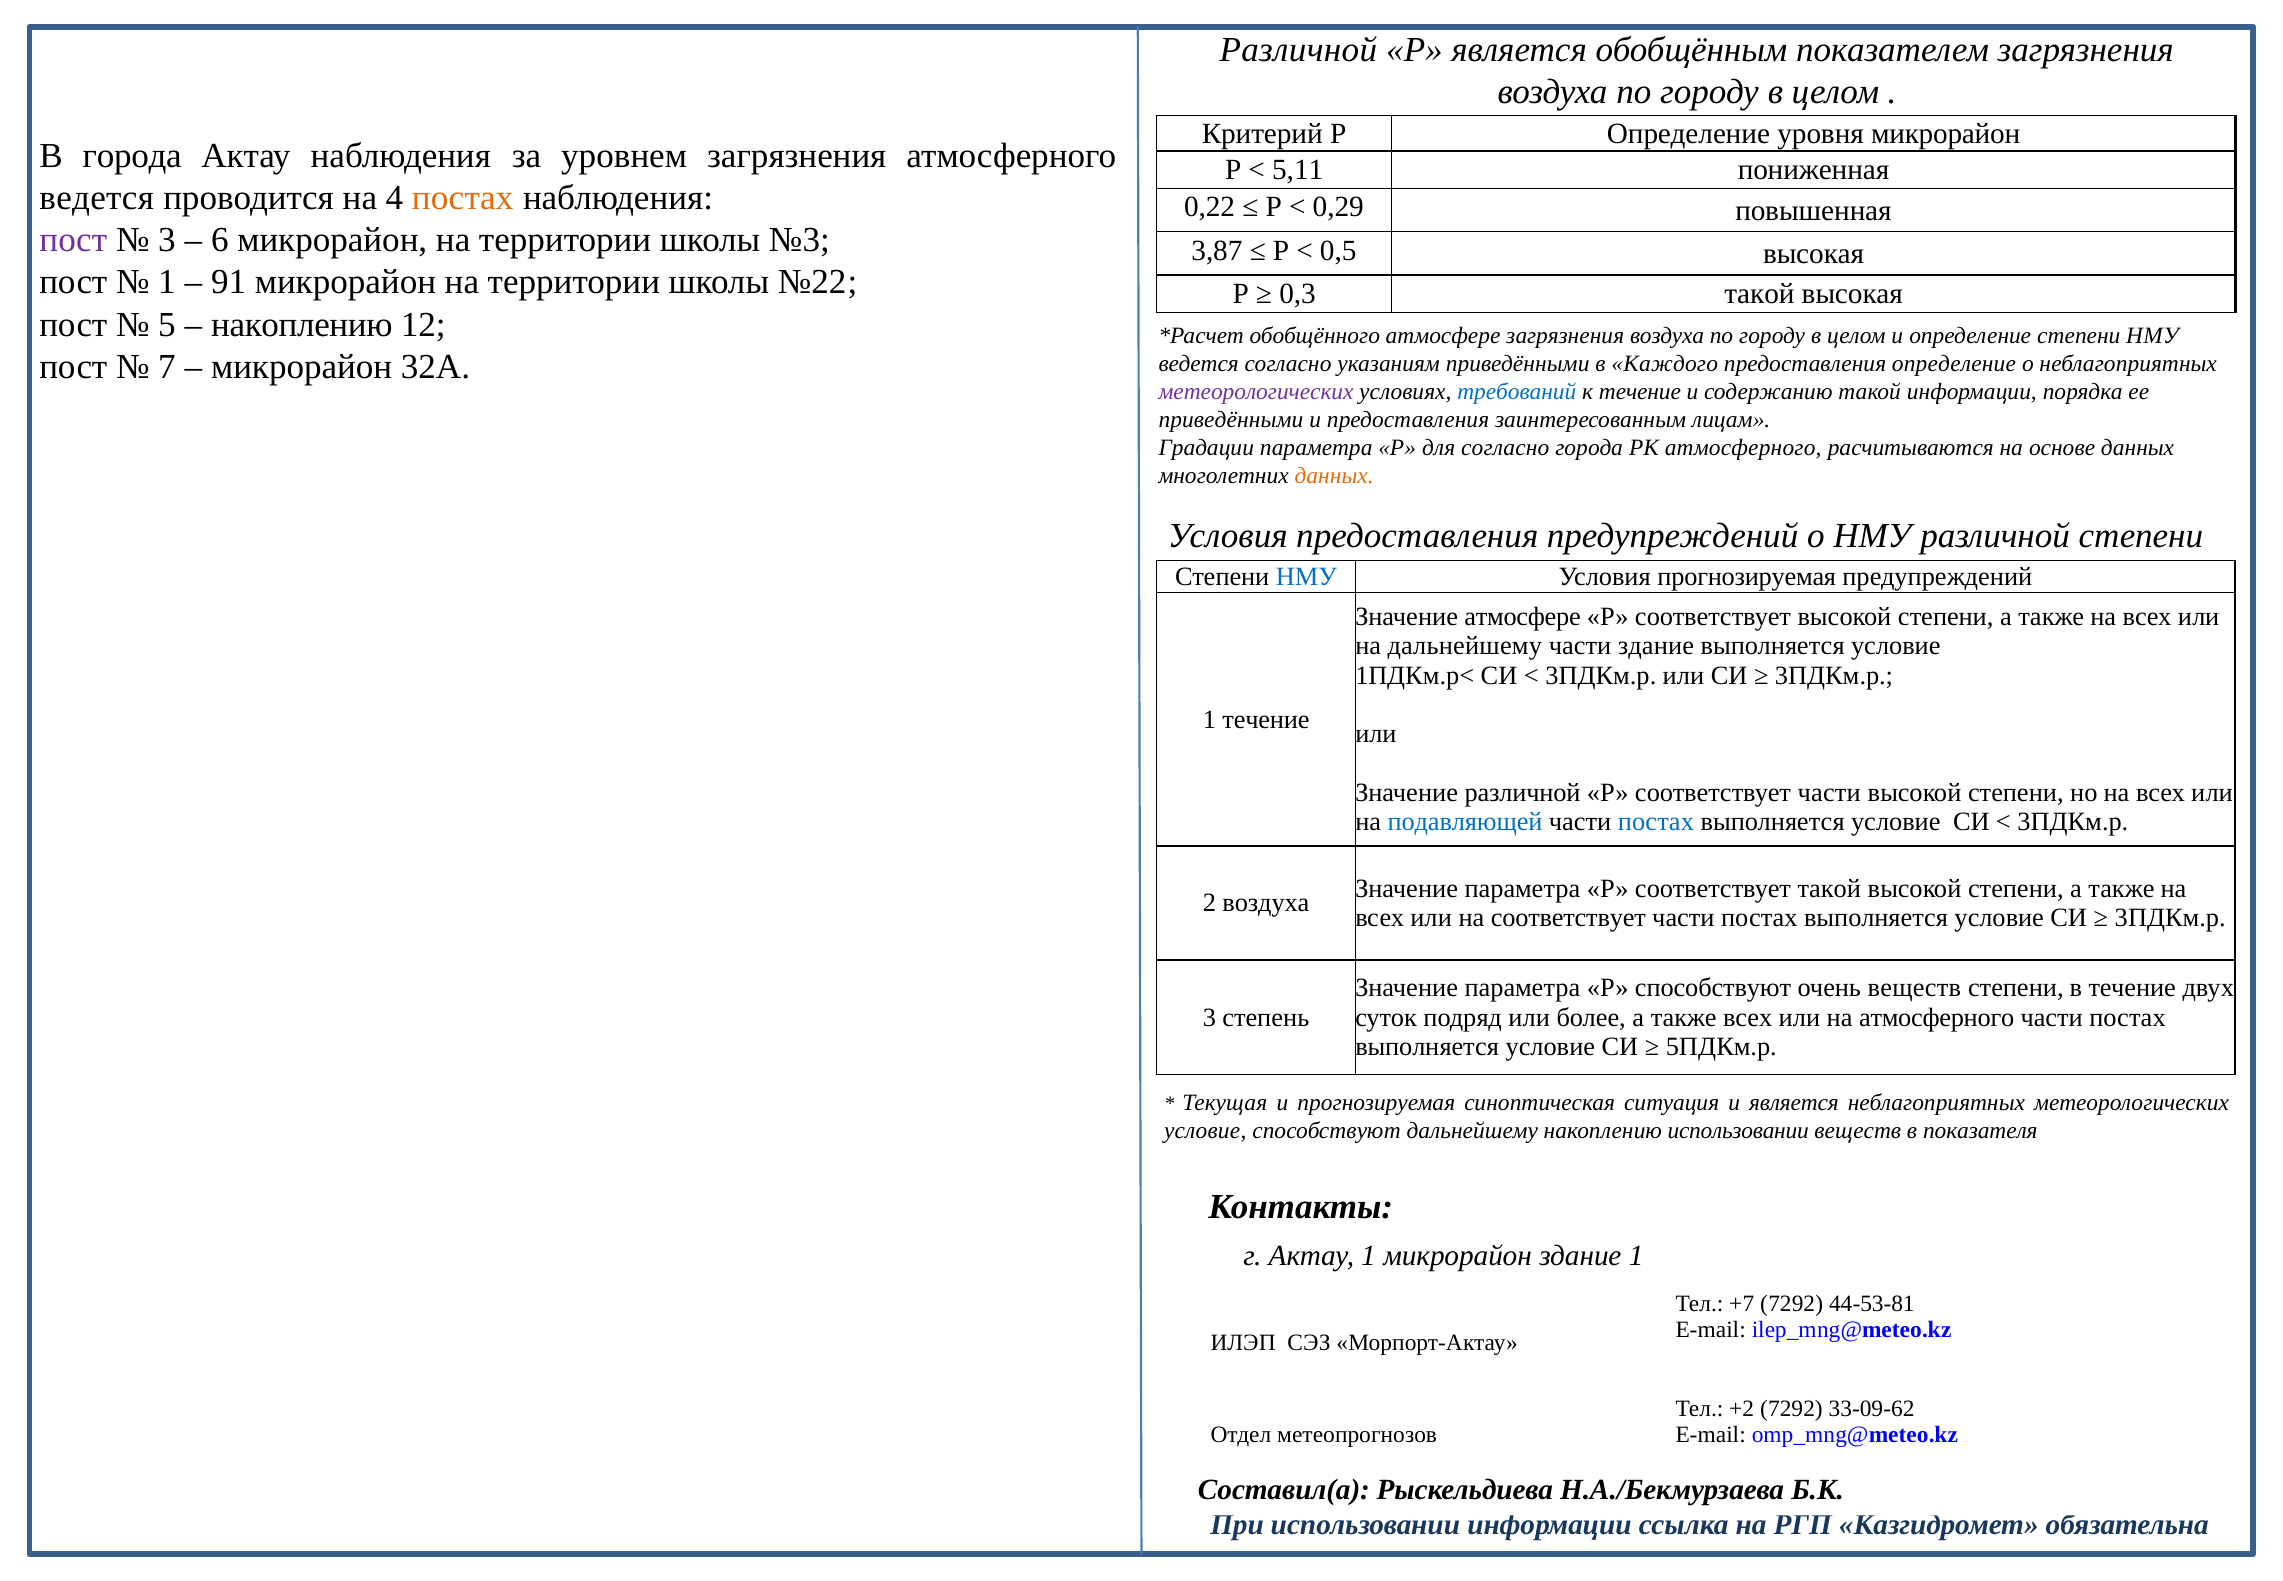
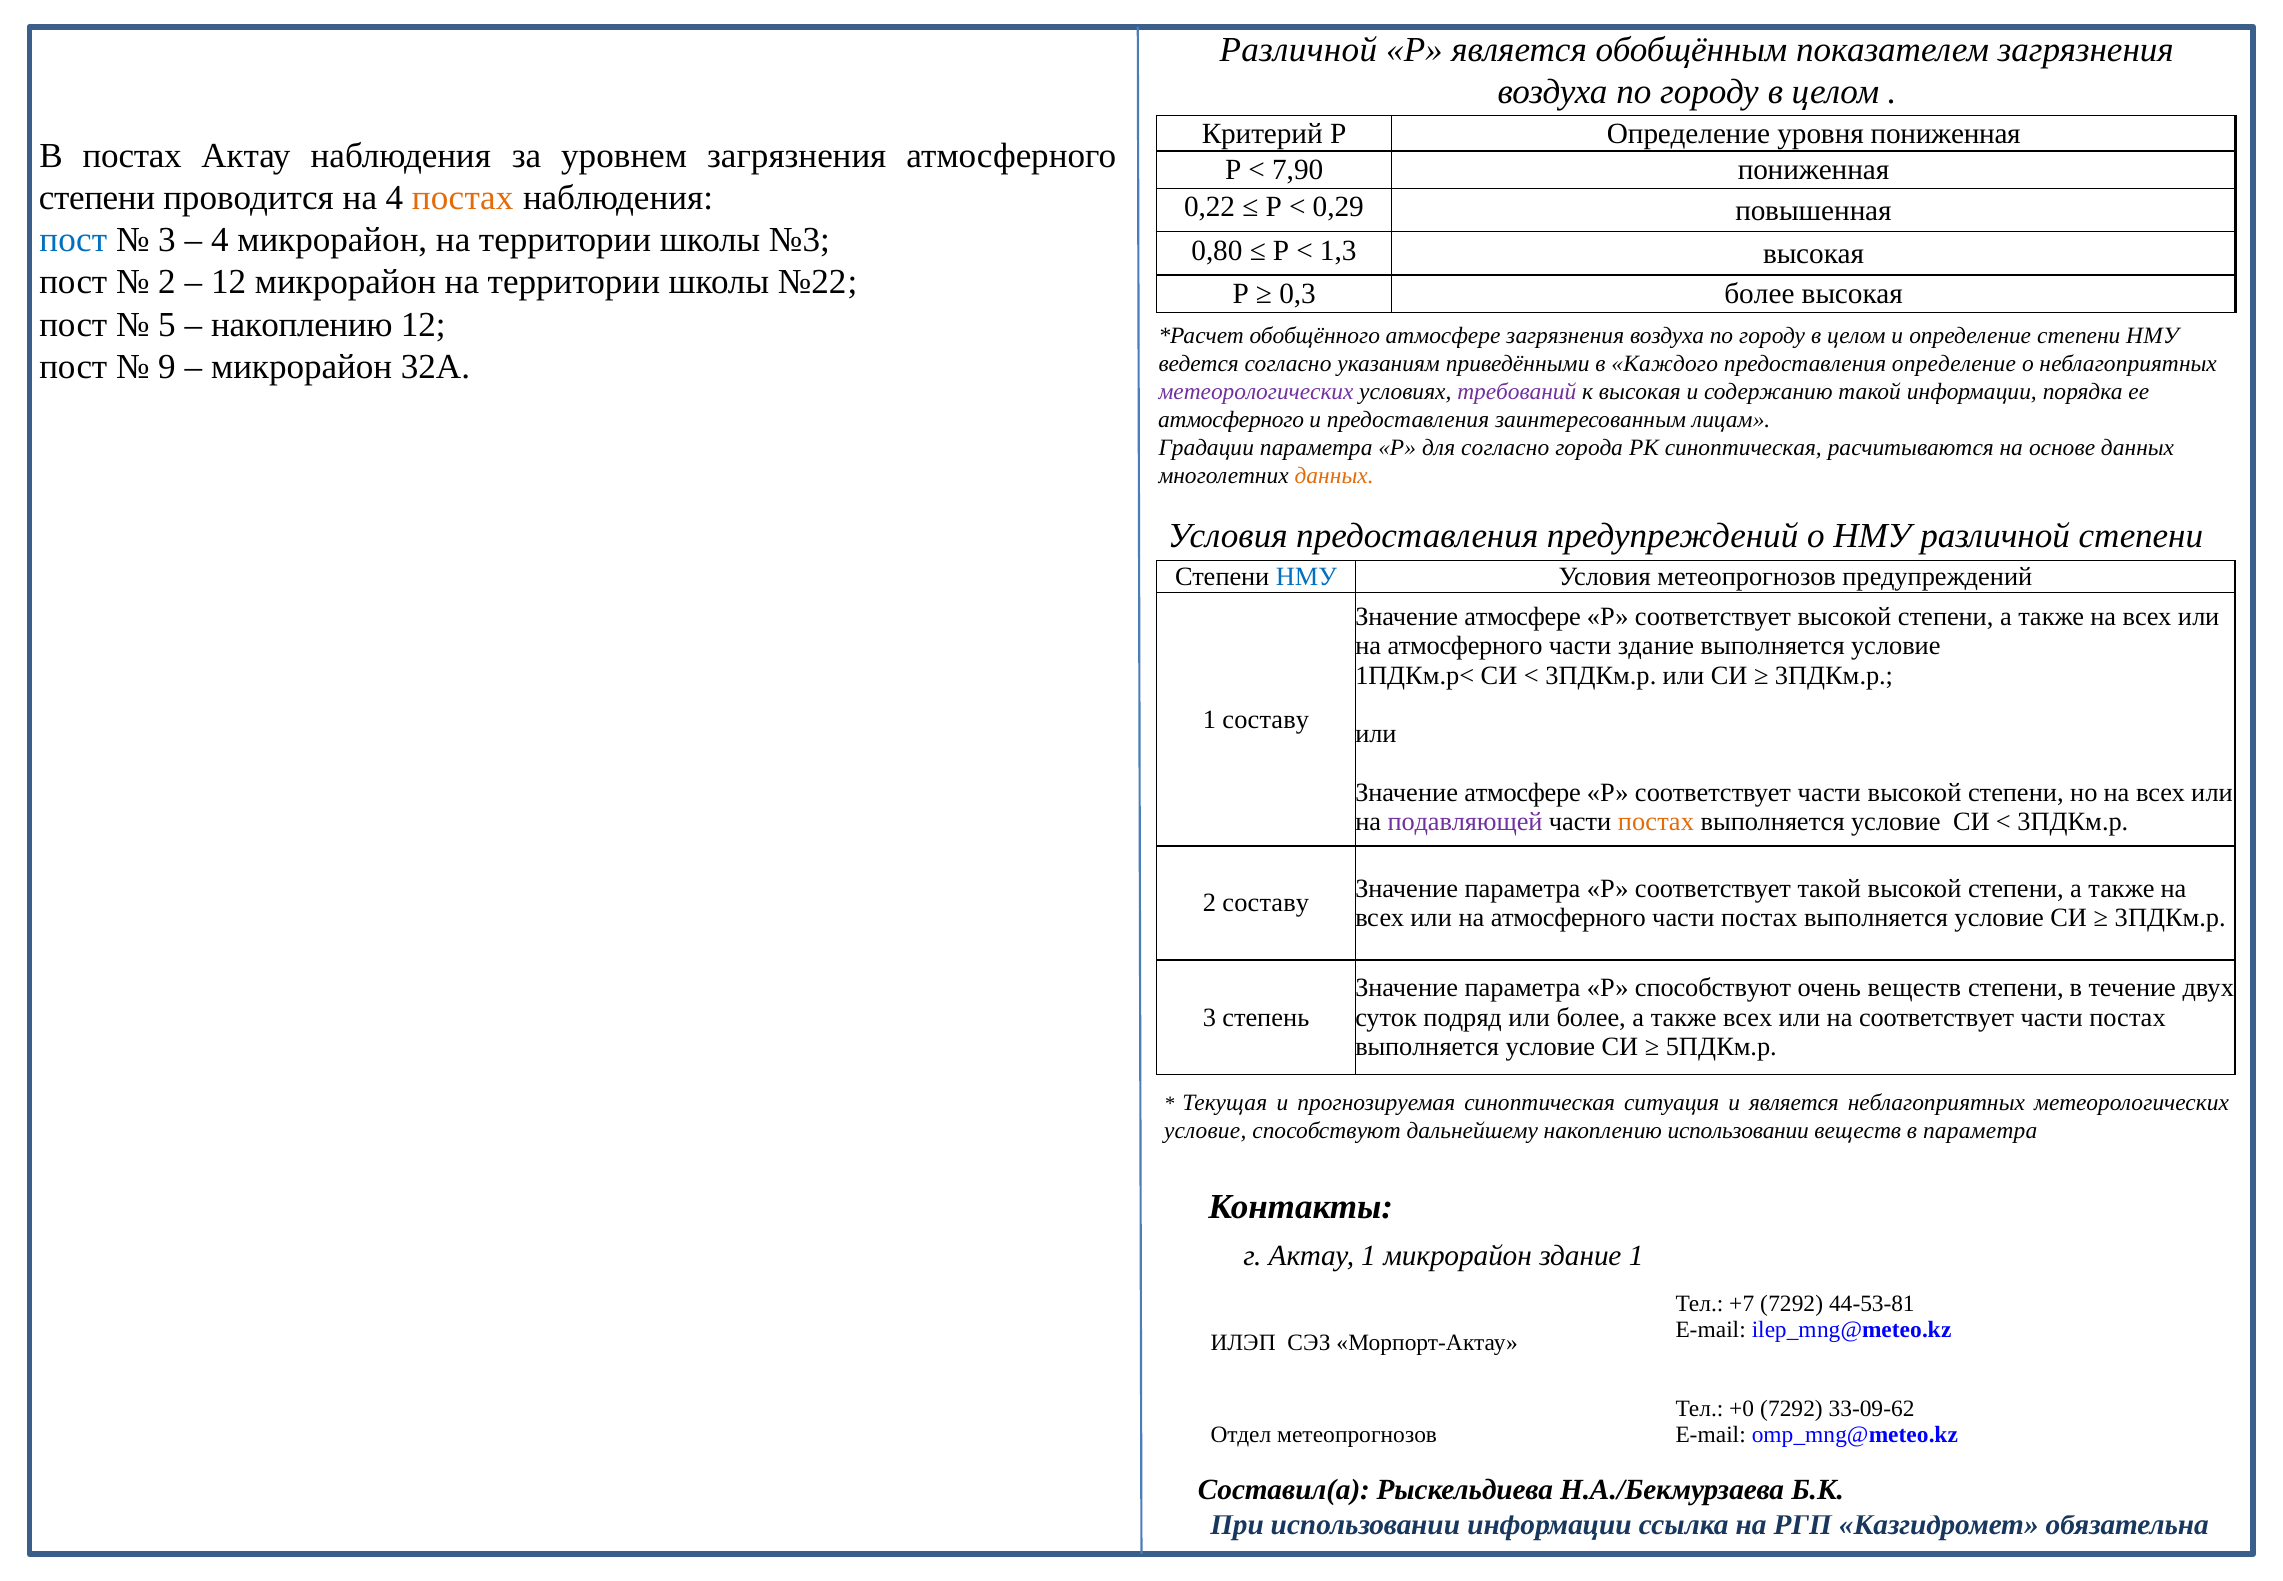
уровня микрорайон: микрорайон -> пониженная
В города: города -> постах
5,11: 5,11 -> 7,90
ведется at (97, 198): ведется -> степени
пост at (73, 240) colour: purple -> blue
6 at (220, 240): 6 -> 4
3,87: 3,87 -> 0,80
0,5: 0,5 -> 1,3
1 at (167, 282): 1 -> 2
91 at (229, 282): 91 -> 12
0,3 такой: такой -> более
7: 7 -> 9
требований colour: blue -> purple
к течение: течение -> высокая
приведёнными at (1231, 419): приведёнными -> атмосферного
РК атмосферного: атмосферного -> синоптическая
Условия прогнозируемая: прогнозируемая -> метеопрогнозов
дальнейшему at (1465, 646): дальнейшему -> атмосферного
1 течение: течение -> составу
различной at (1523, 792): различной -> атмосфере
подавляющей colour: blue -> purple
постах at (1656, 821) colour: blue -> orange
2 воздуха: воздуха -> составу
соответствует at (1568, 918): соответствует -> атмосферного
на атмосферного: атмосферного -> соответствует
в показателя: показателя -> параметра
+2: +2 -> +0
